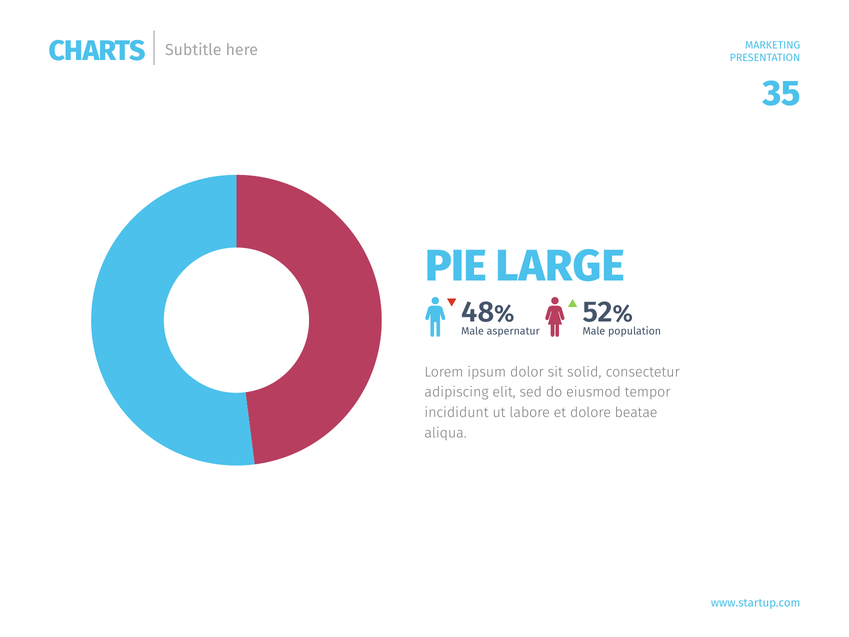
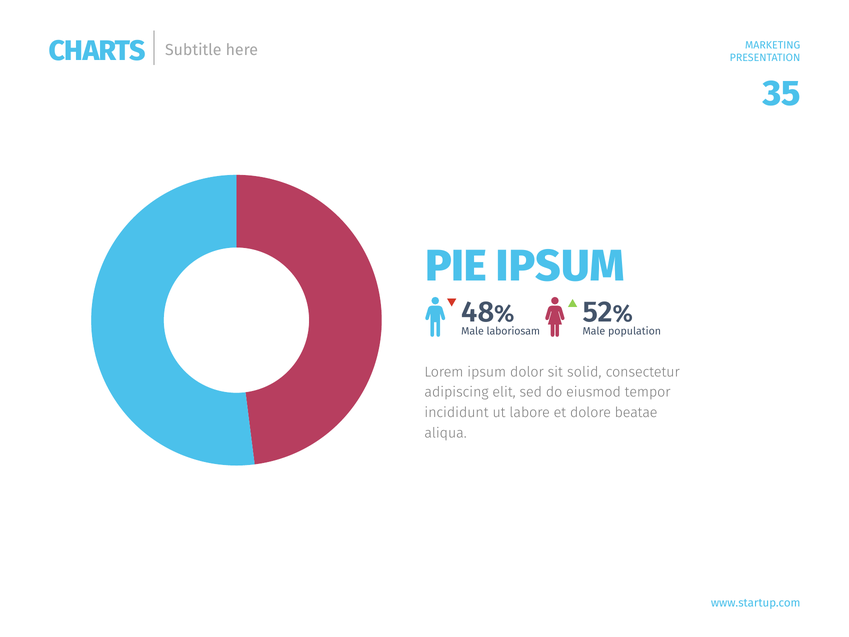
PIE LARGE: LARGE -> IPSUM
aspernatur: aspernatur -> laboriosam
